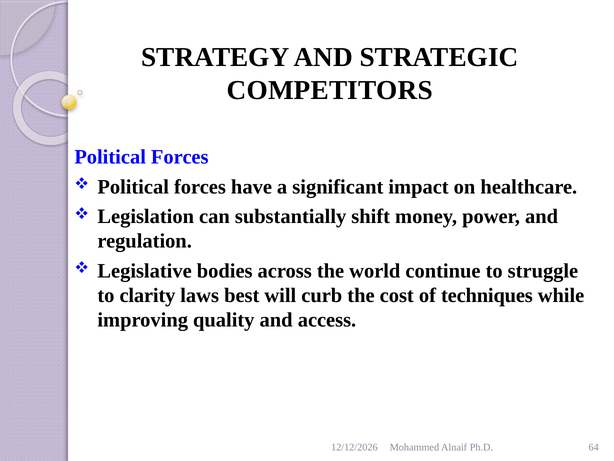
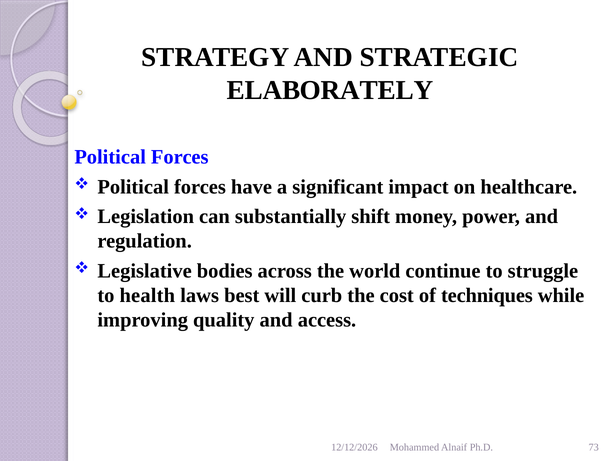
COMPETITORS: COMPETITORS -> ELABORATELY
clarity: clarity -> health
64: 64 -> 73
